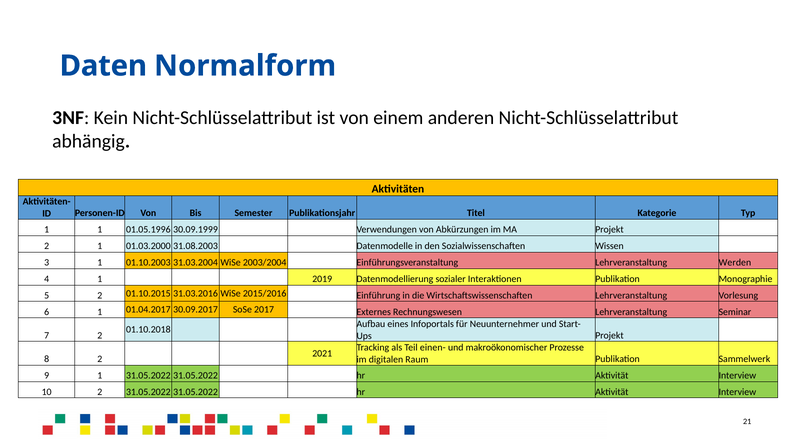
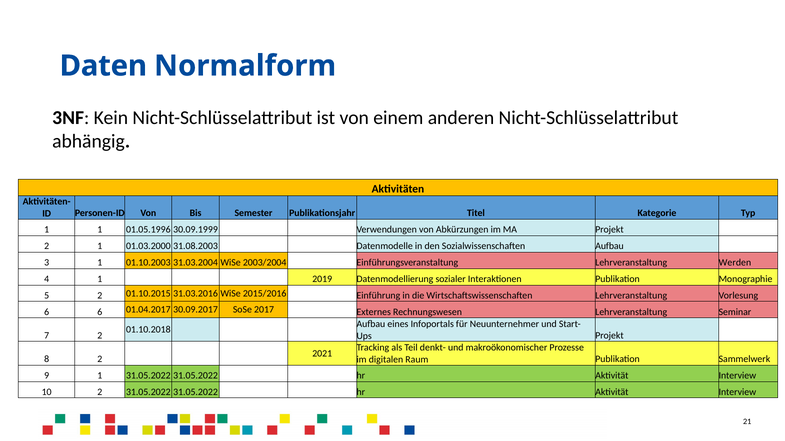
Sozialwissenschaften Wissen: Wissen -> Aufbau
6 1: 1 -> 6
einen-: einen- -> denkt-
